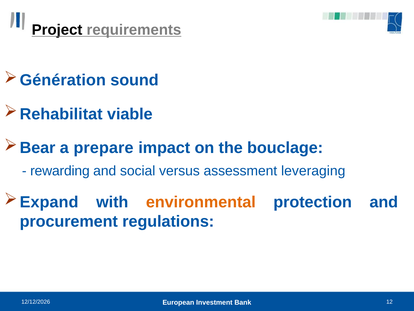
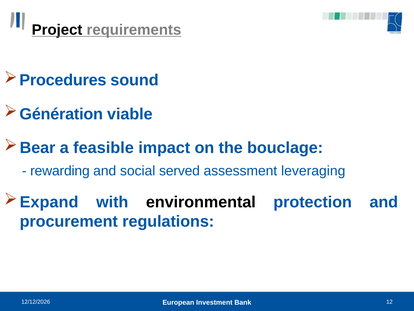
Génération: Génération -> Procedures
Rehabilitat: Rehabilitat -> Génération
prepare: prepare -> feasible
versus: versus -> served
environmental colour: orange -> black
